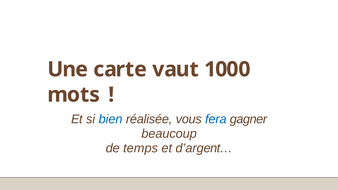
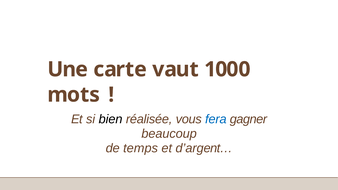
bien colour: blue -> black
